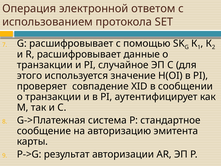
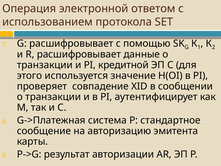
случайное: случайное -> кредитной
